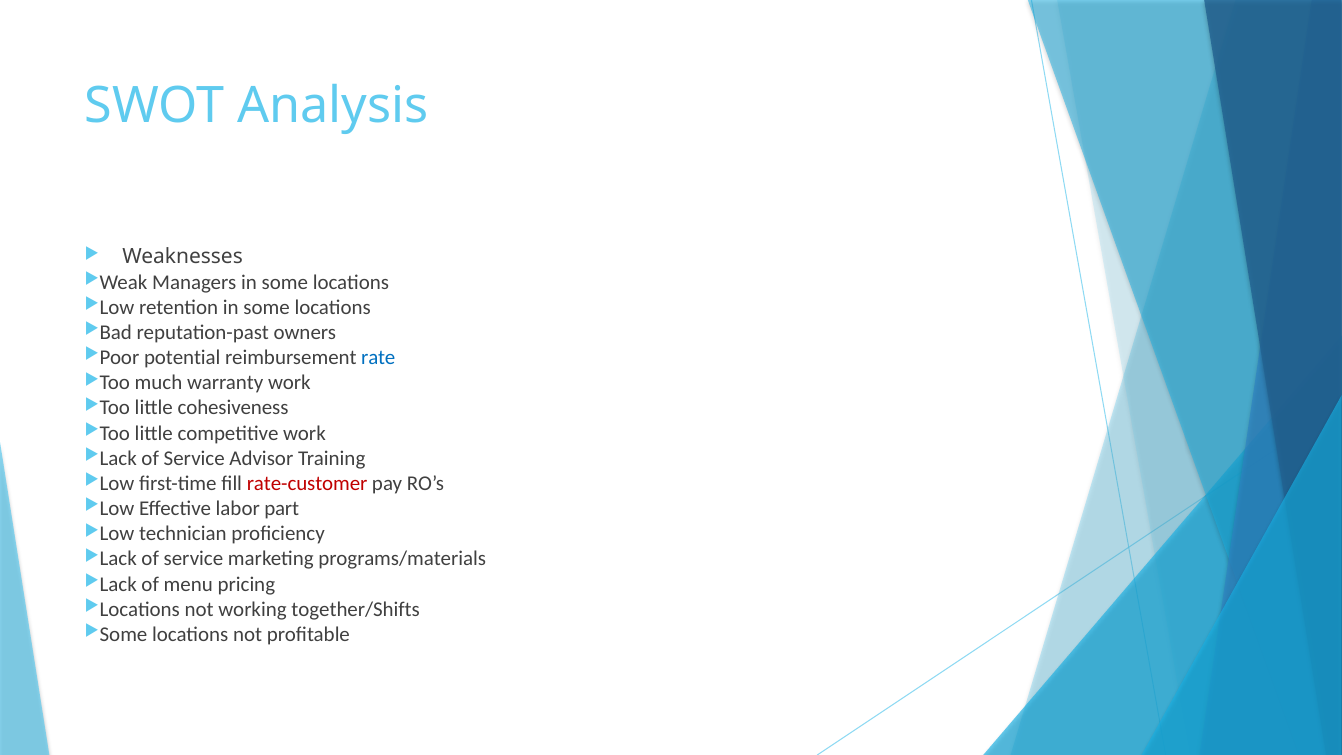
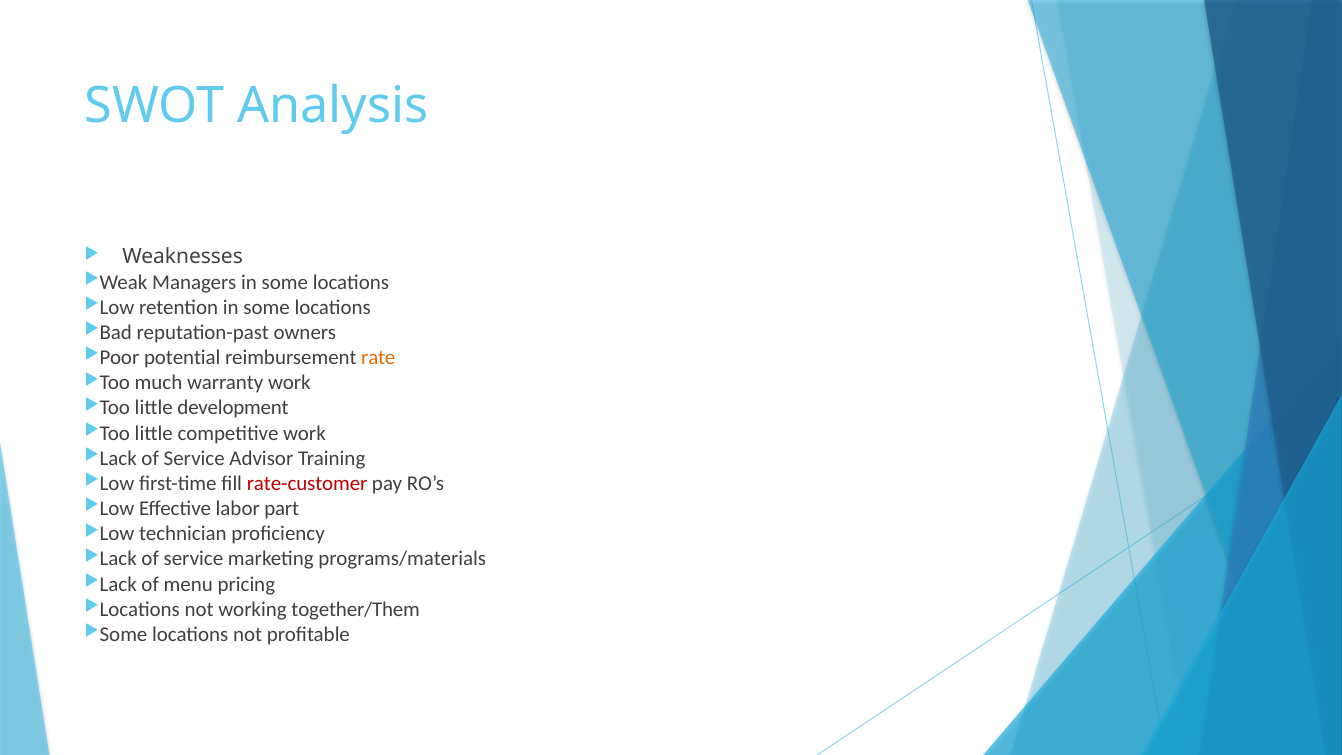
rate colour: blue -> orange
cohesiveness: cohesiveness -> development
together/Shifts: together/Shifts -> together/Them
